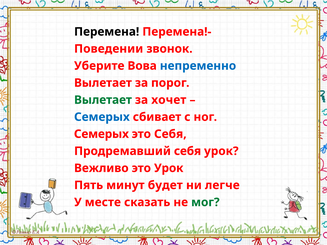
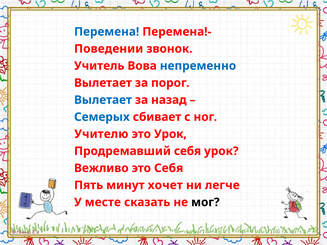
Перемена colour: black -> blue
Уберите: Уберите -> Учитель
Вылетает at (103, 100) colour: green -> blue
хочет: хочет -> назад
Семерых at (101, 134): Семерых -> Учителю
это Себя: Себя -> Урок
это Урок: Урок -> Себя
будет: будет -> хочет
мог colour: green -> black
